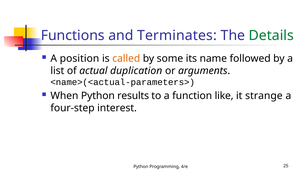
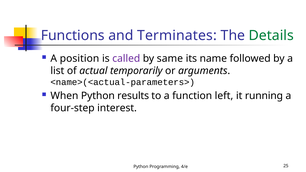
called colour: orange -> purple
some: some -> same
duplication: duplication -> temporarily
like: like -> left
strange: strange -> running
